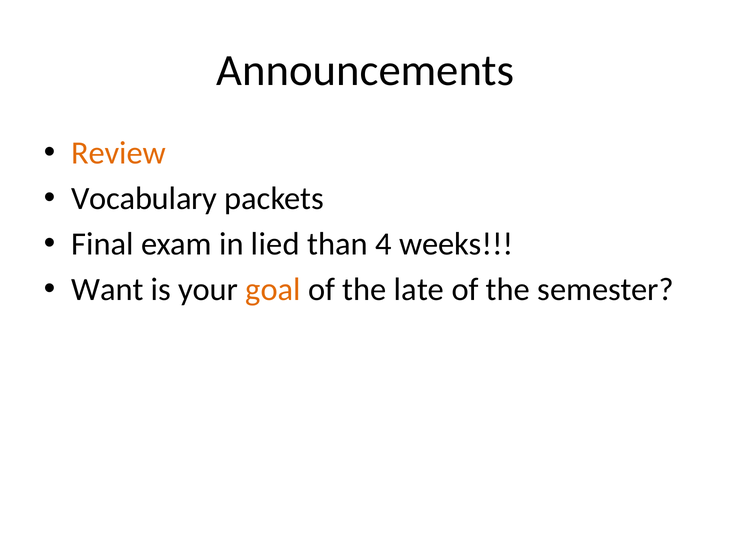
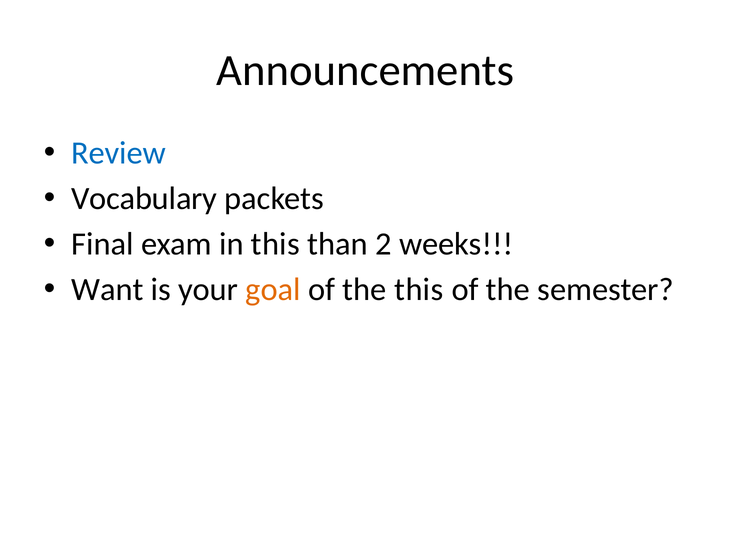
Review colour: orange -> blue
in lied: lied -> this
4: 4 -> 2
the late: late -> this
